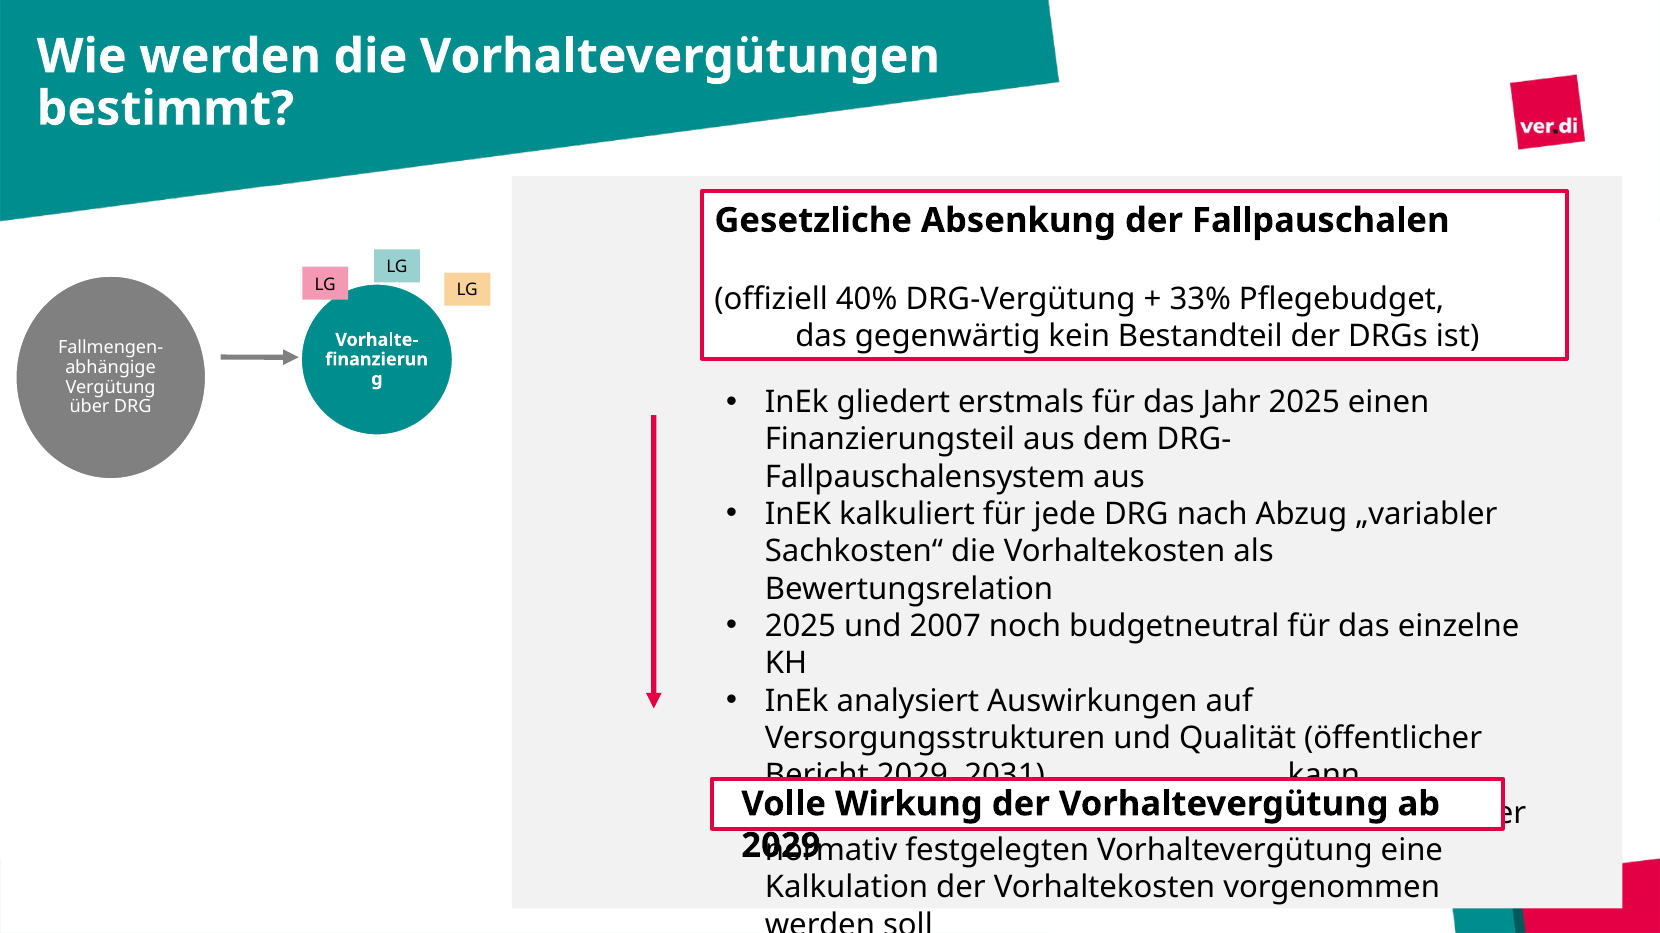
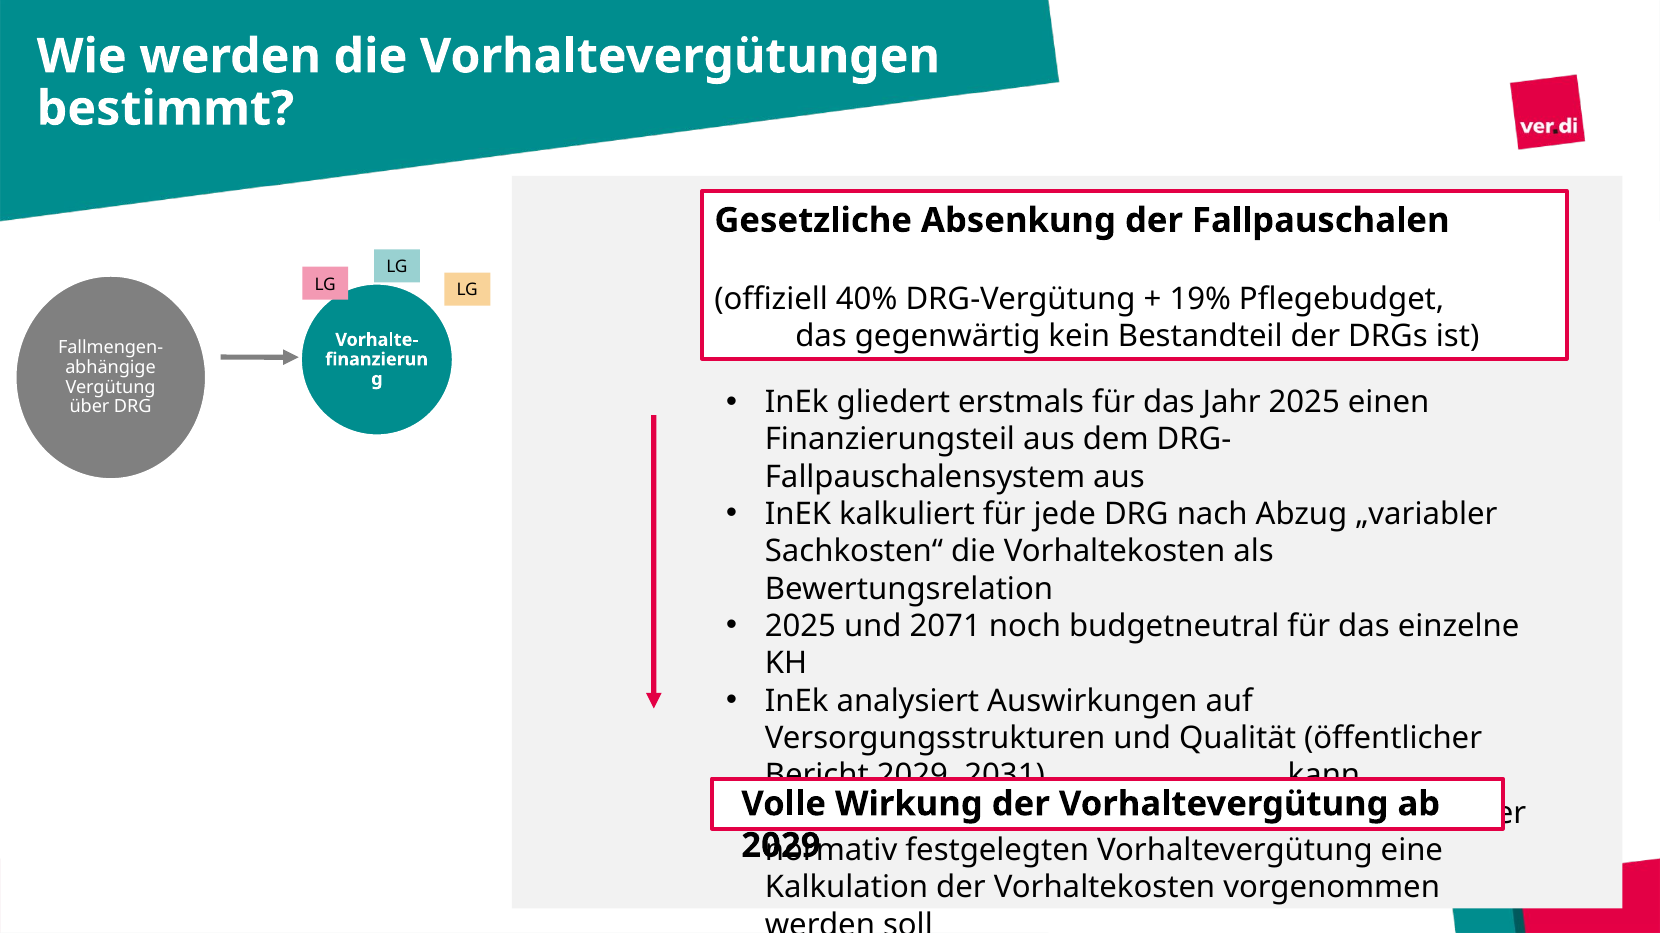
33%: 33% -> 19%
2007: 2007 -> 2071
